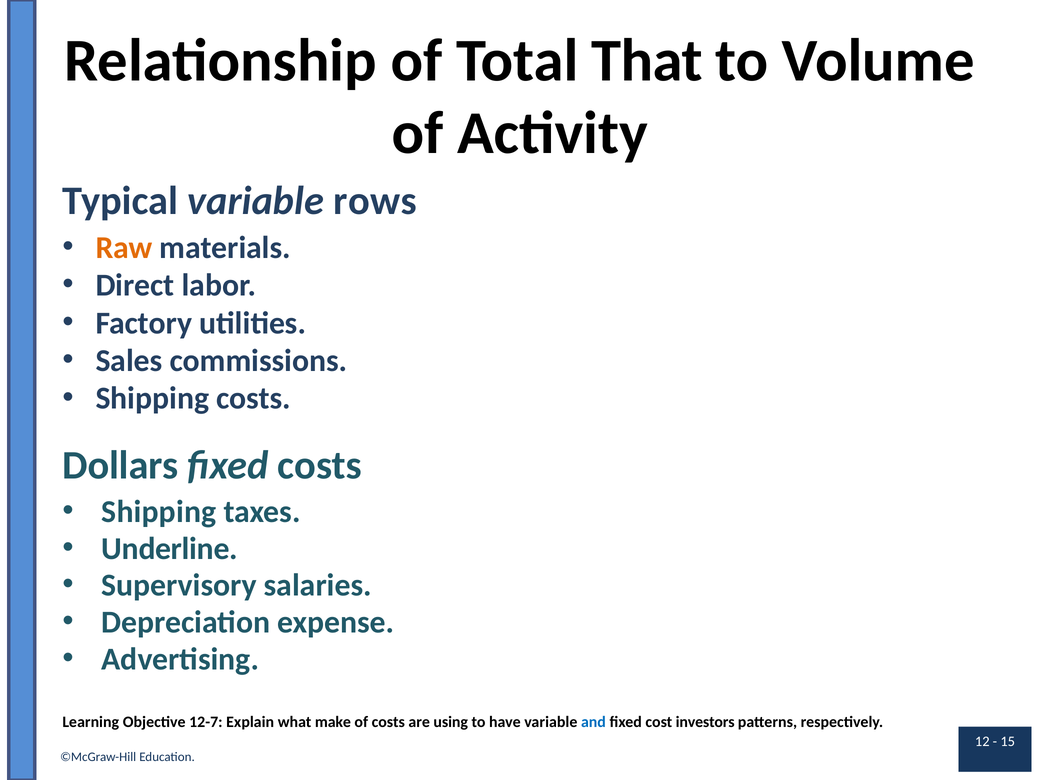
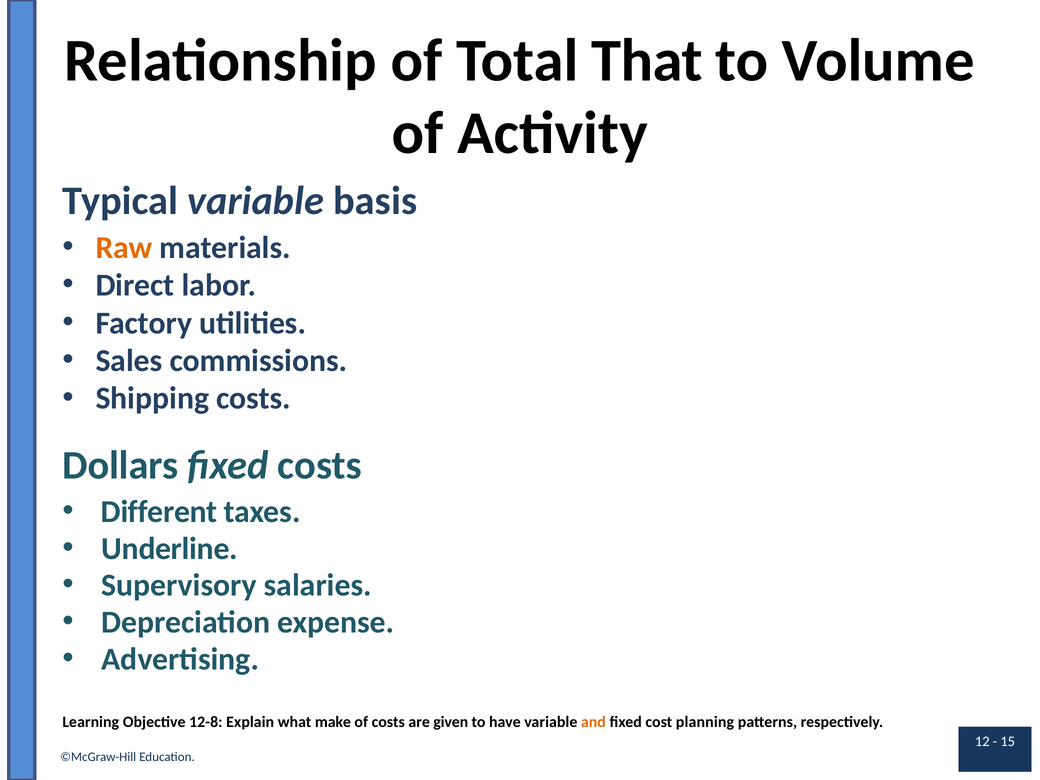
rows: rows -> basis
Shipping at (159, 512): Shipping -> Different
12-7: 12-7 -> 12-8
using: using -> given
and colour: blue -> orange
investors: investors -> planning
